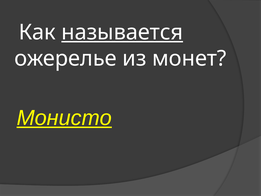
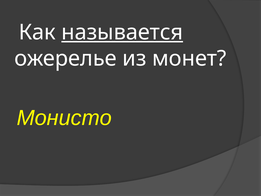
Монисто underline: present -> none
